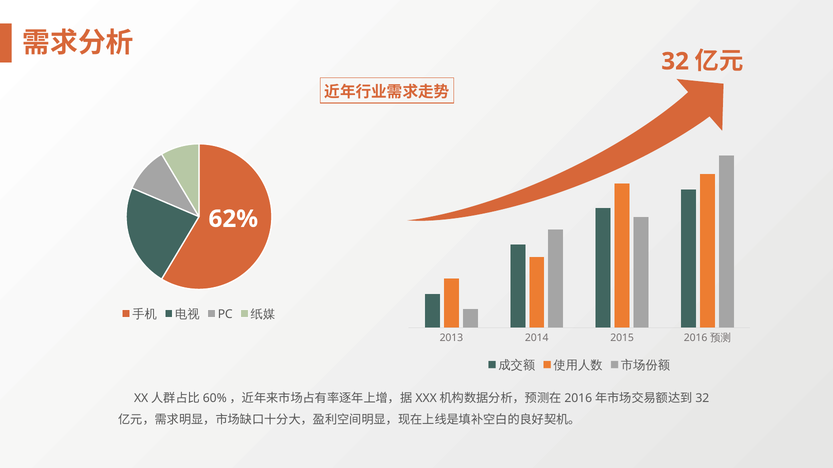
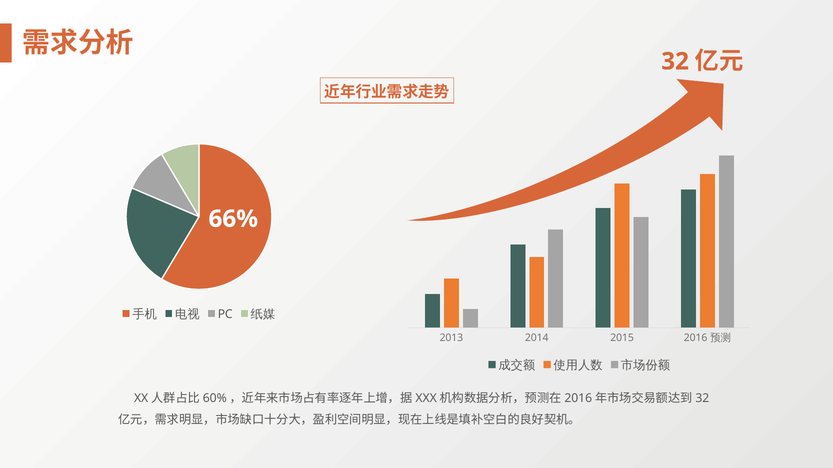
62%: 62% -> 66%
